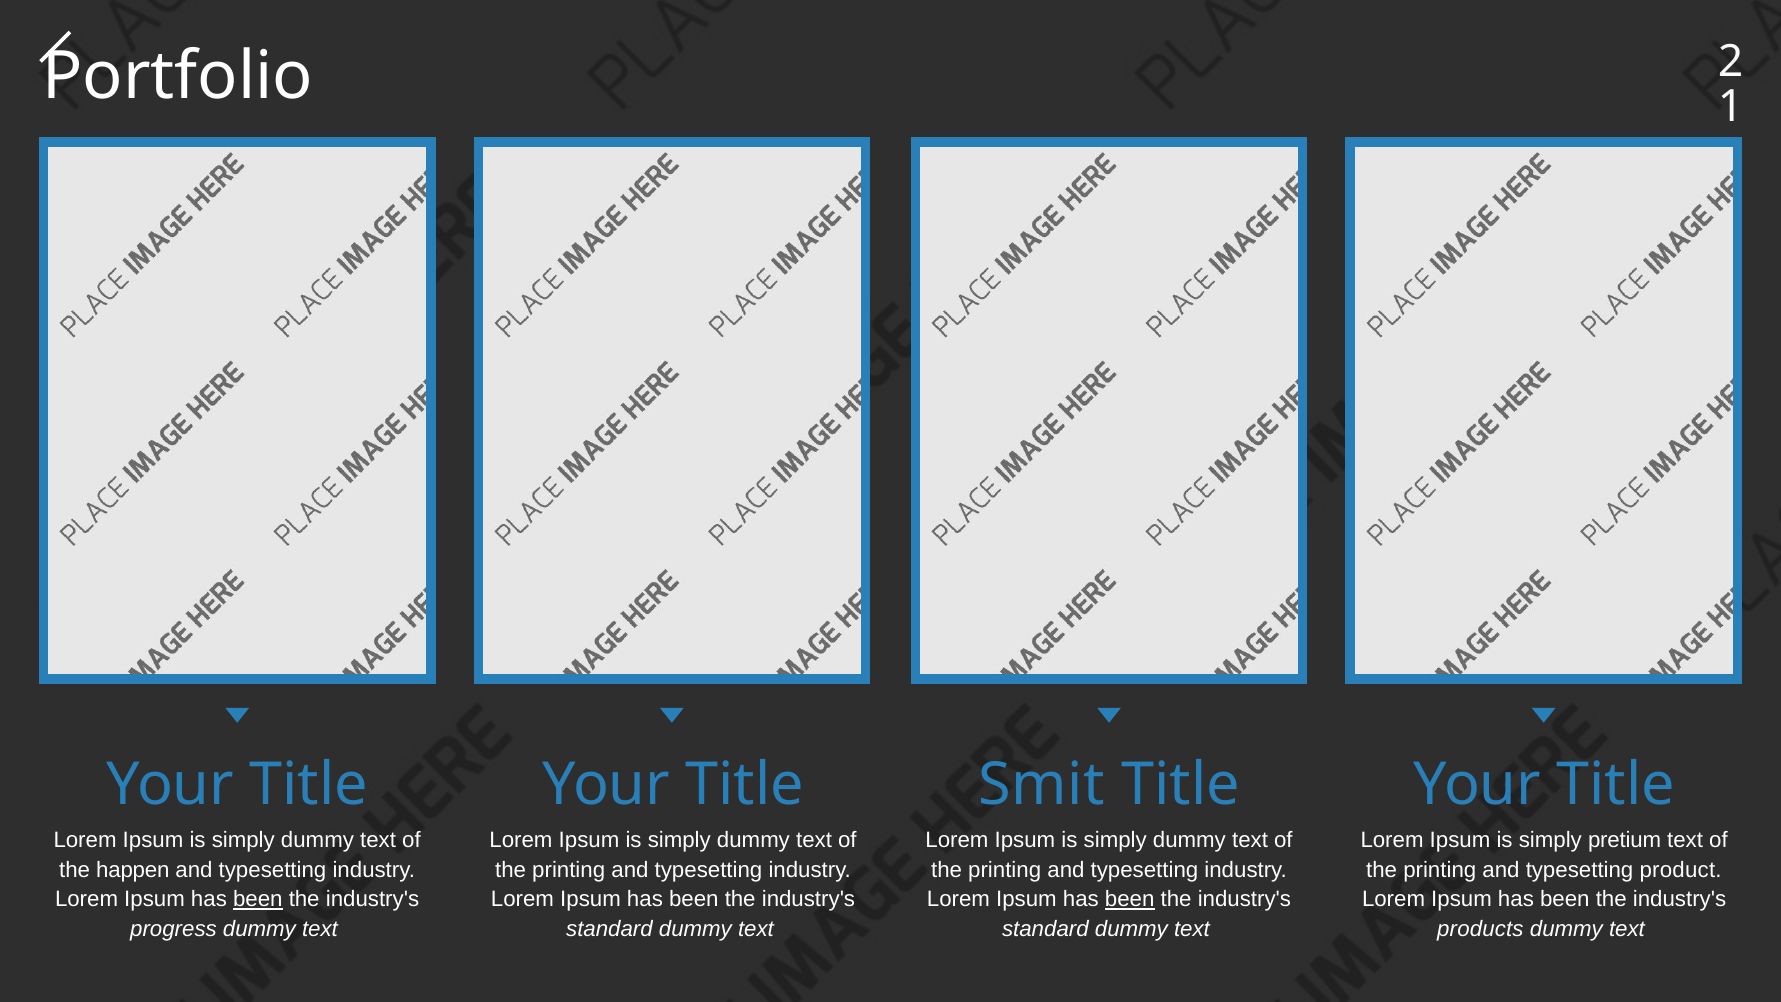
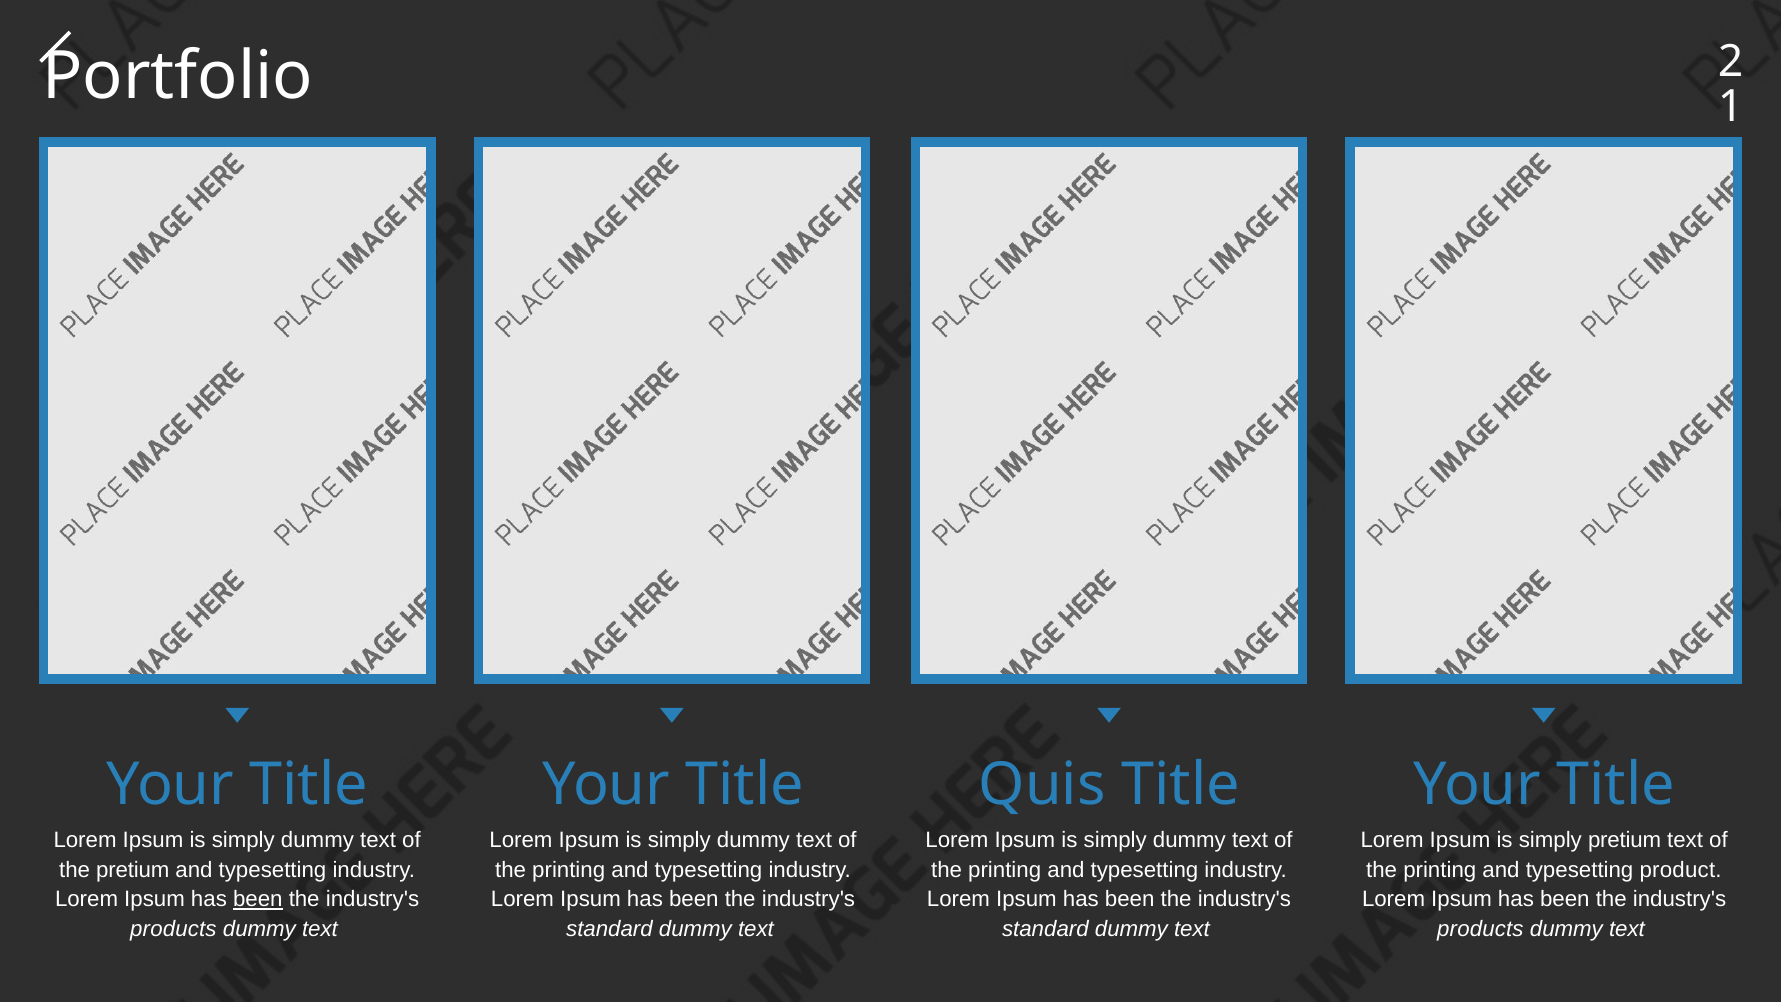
Smit: Smit -> Quis
the happen: happen -> pretium
been at (1130, 899) underline: present -> none
progress at (173, 928): progress -> products
